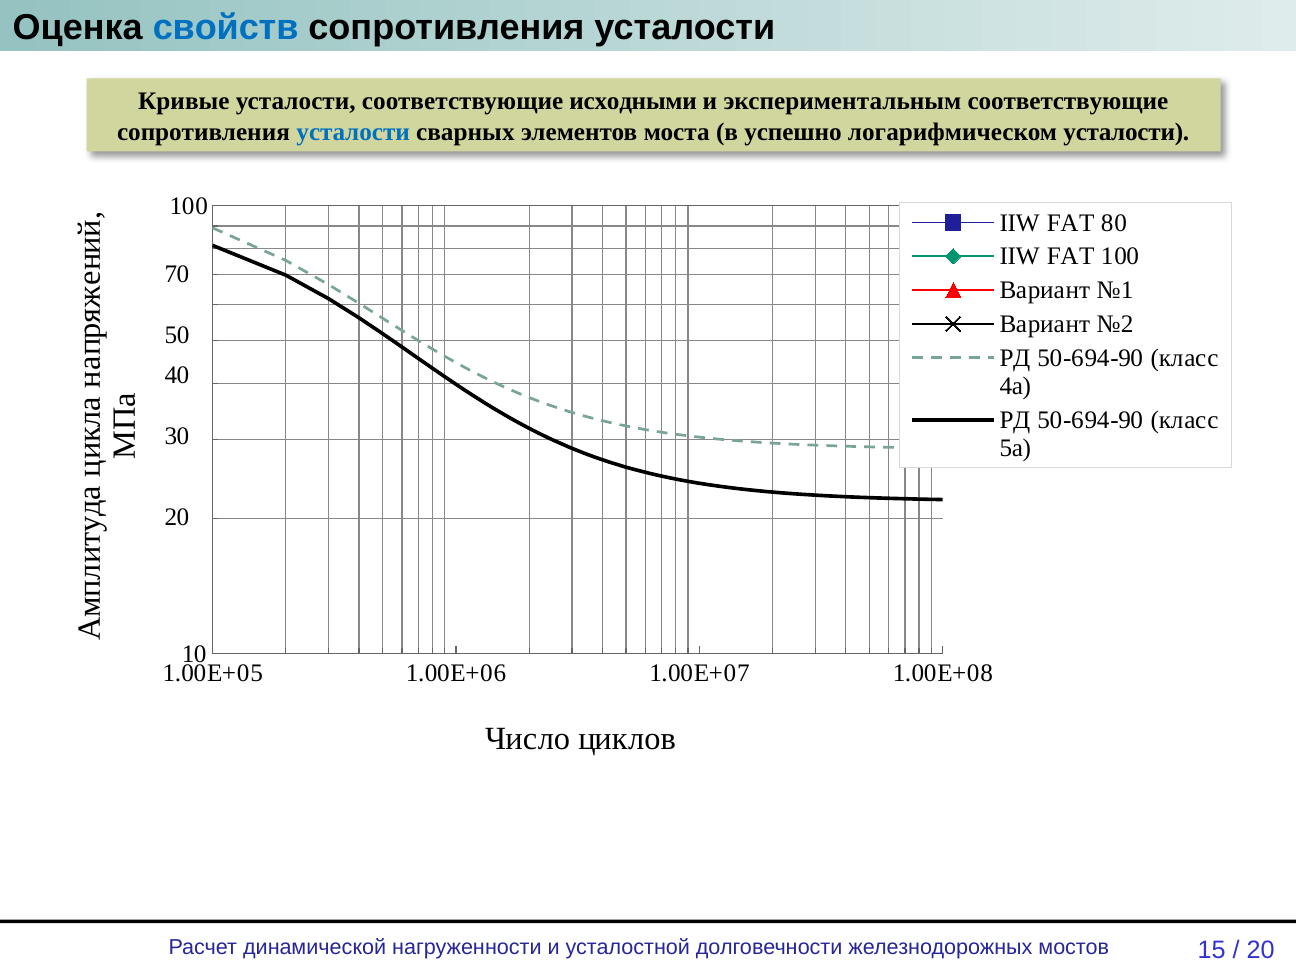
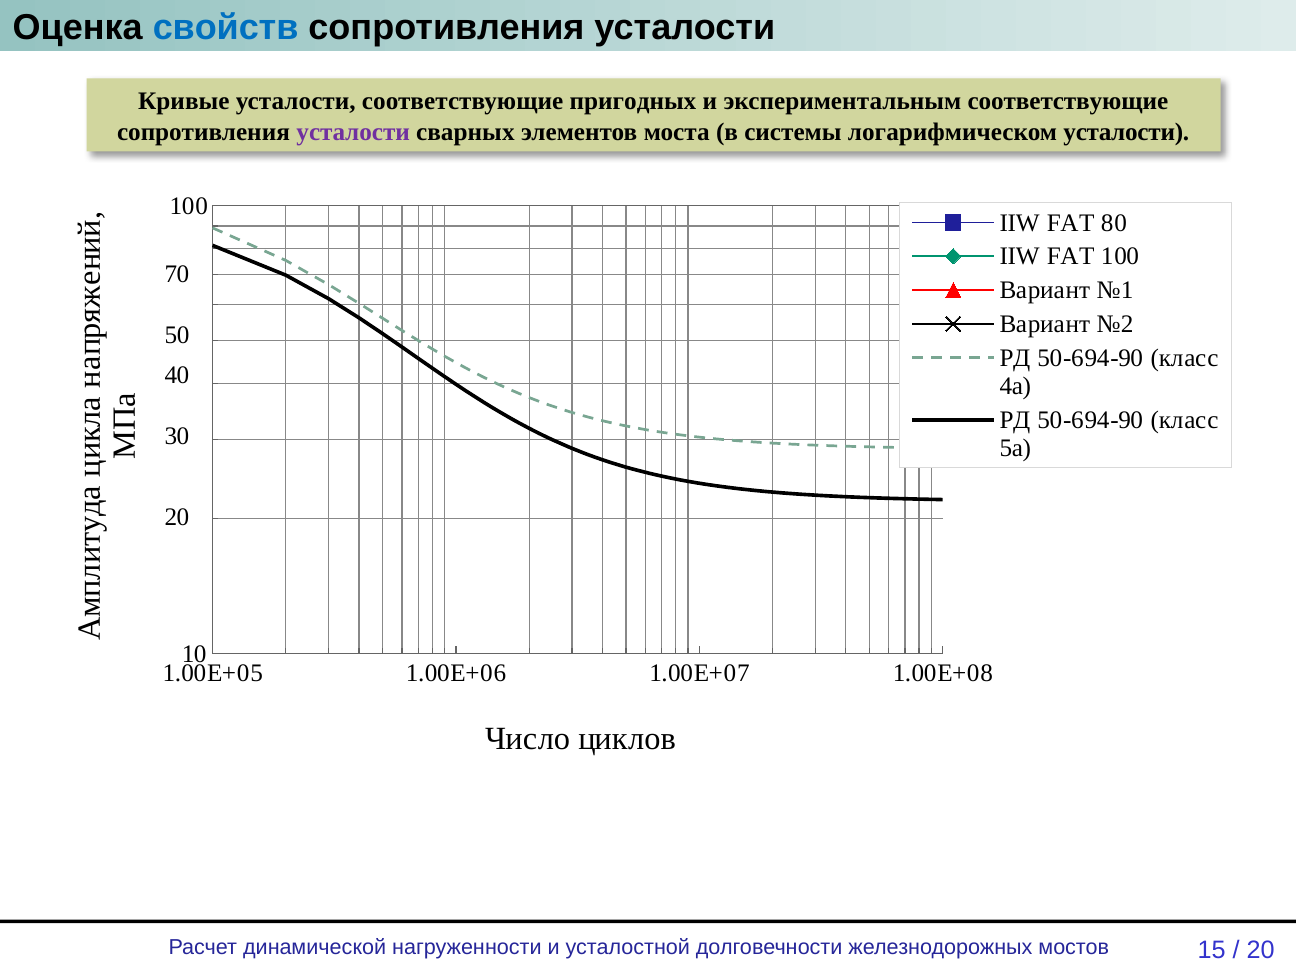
исходными: исходными -> пригодных
усталости at (353, 132) colour: blue -> purple
успешно: успешно -> системы
